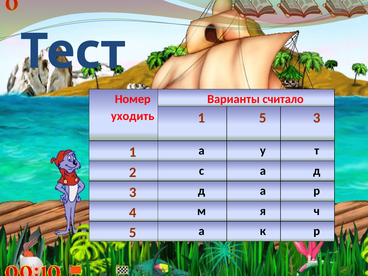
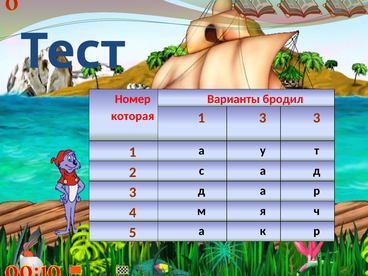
считало: считало -> бродил
уходить: уходить -> которая
1 5: 5 -> 3
